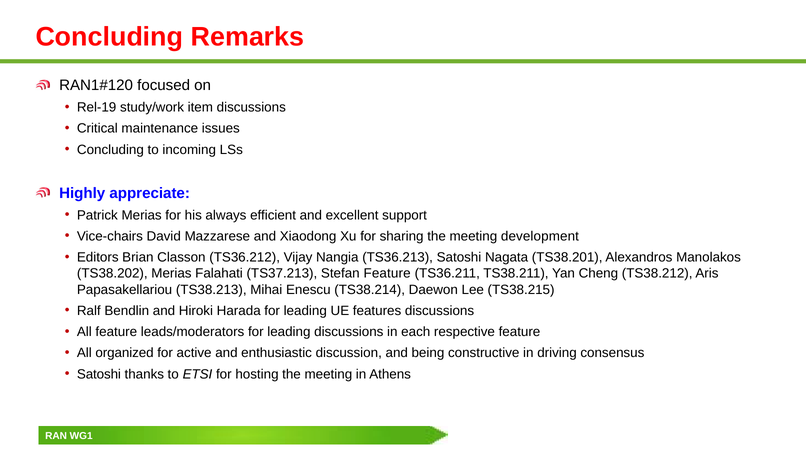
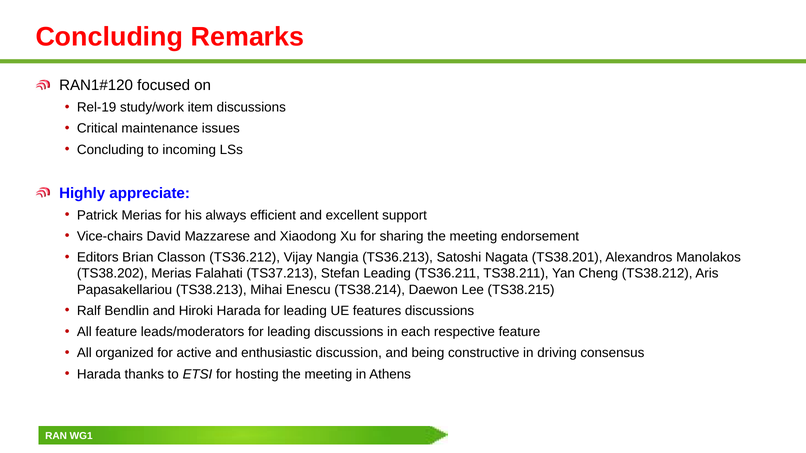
development: development -> endorsement
Stefan Feature: Feature -> Leading
Satoshi at (99, 374): Satoshi -> Harada
